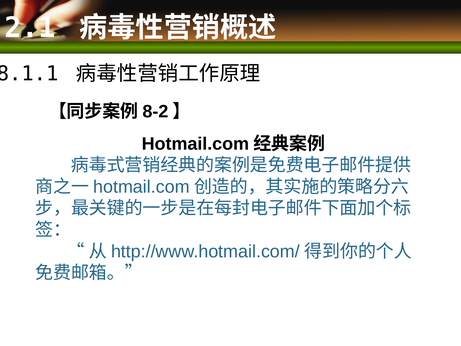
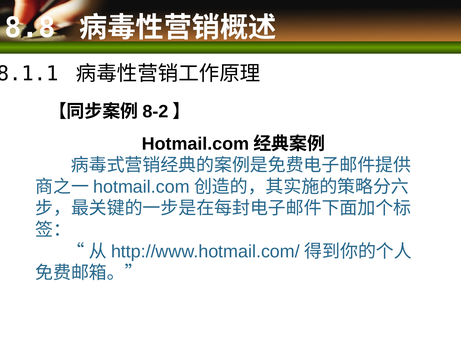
2.1: 2.1 -> 8.8
